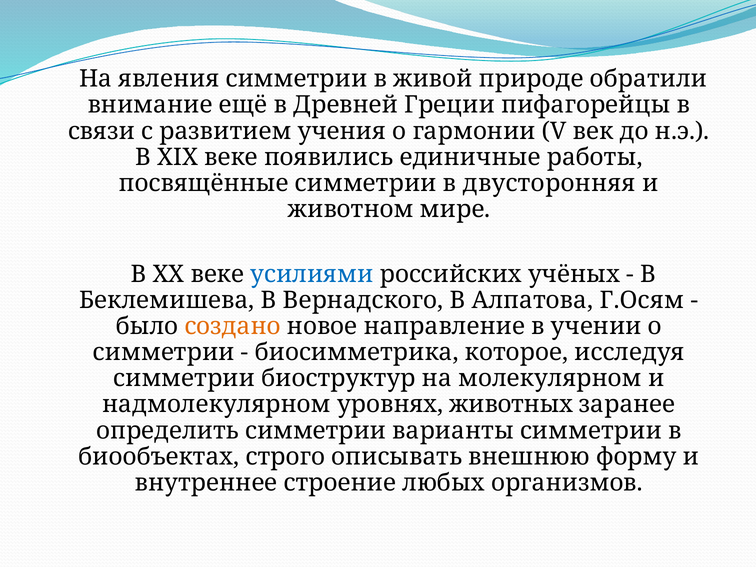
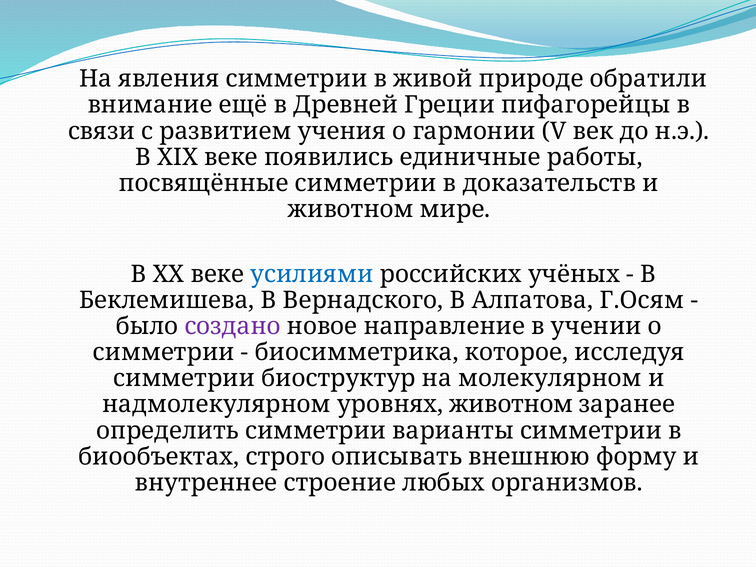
двусторонняя: двусторонняя -> доказательств
создано colour: orange -> purple
уровнях животных: животных -> животном
